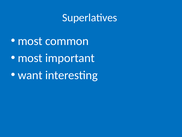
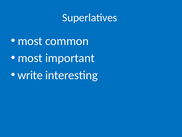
want: want -> write
